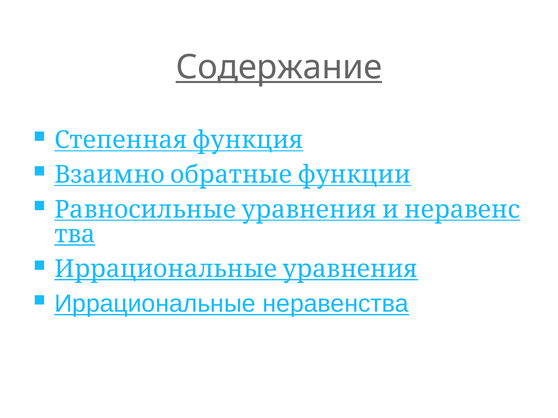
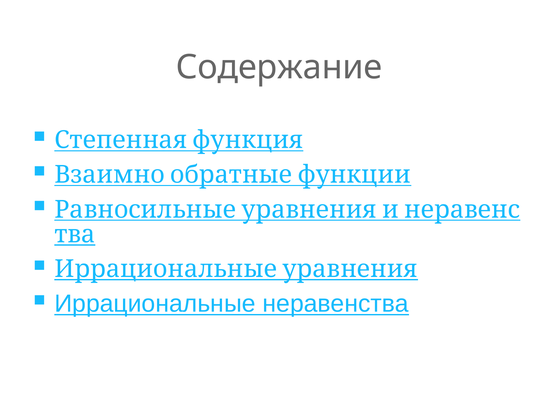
Содержание underline: present -> none
